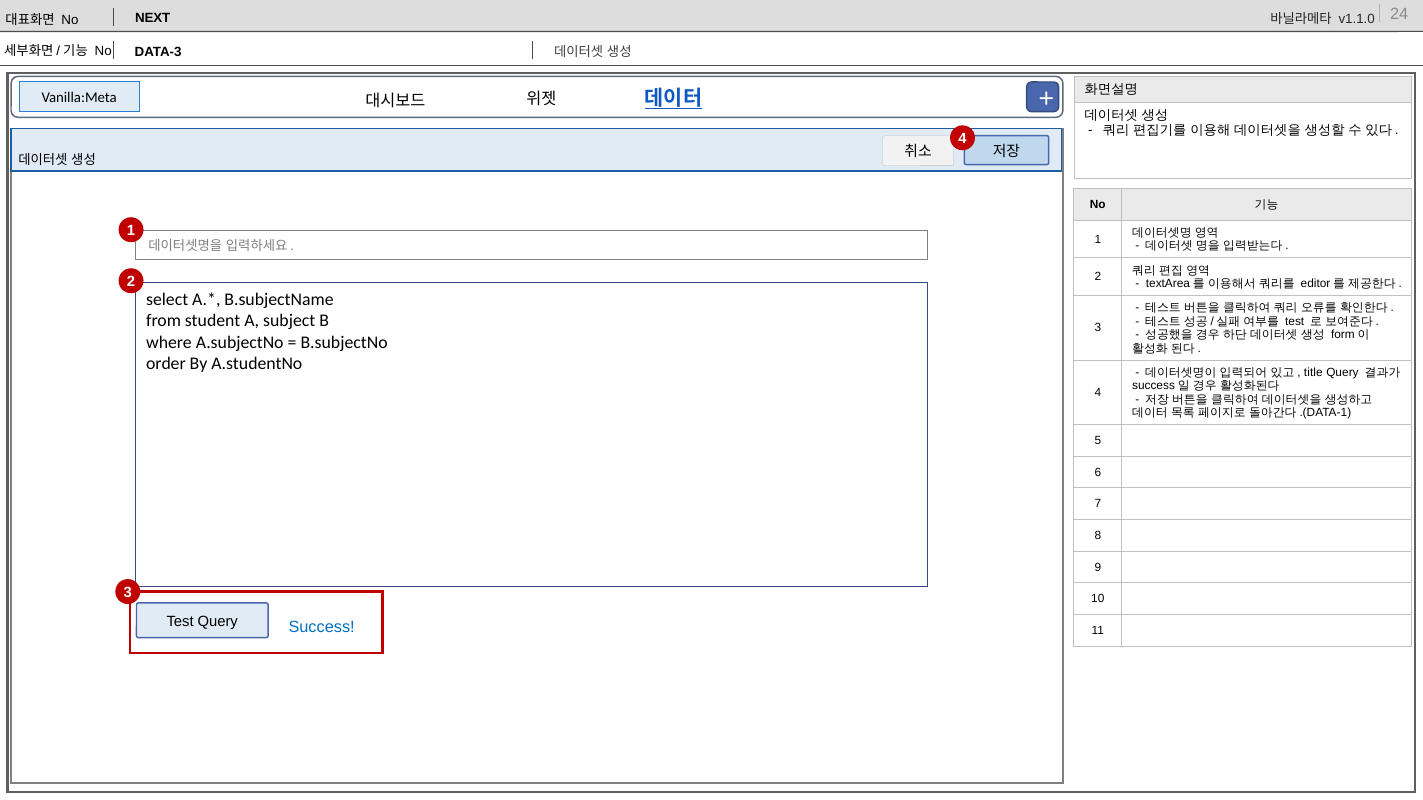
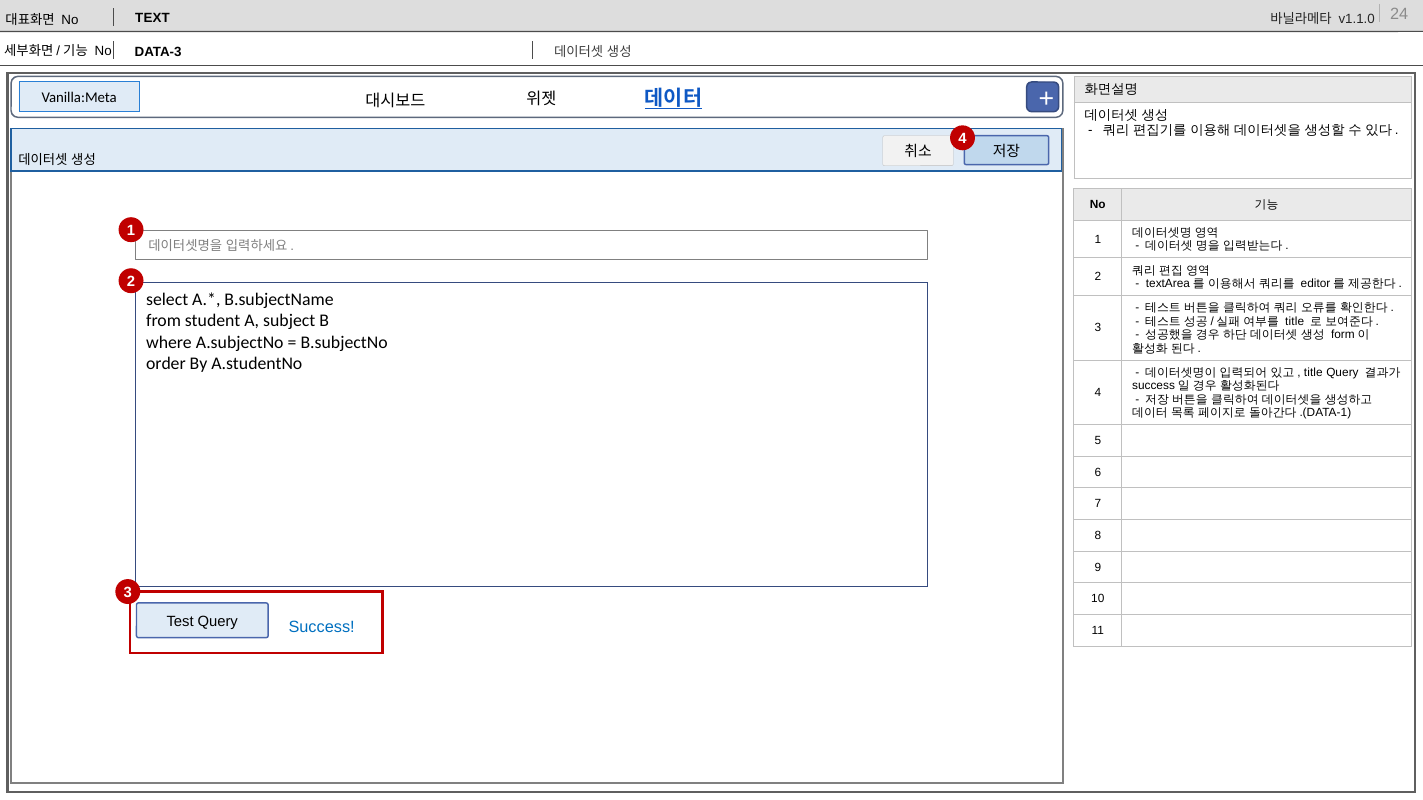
NEXT: NEXT -> TEXT
test at (1295, 322): test -> title
